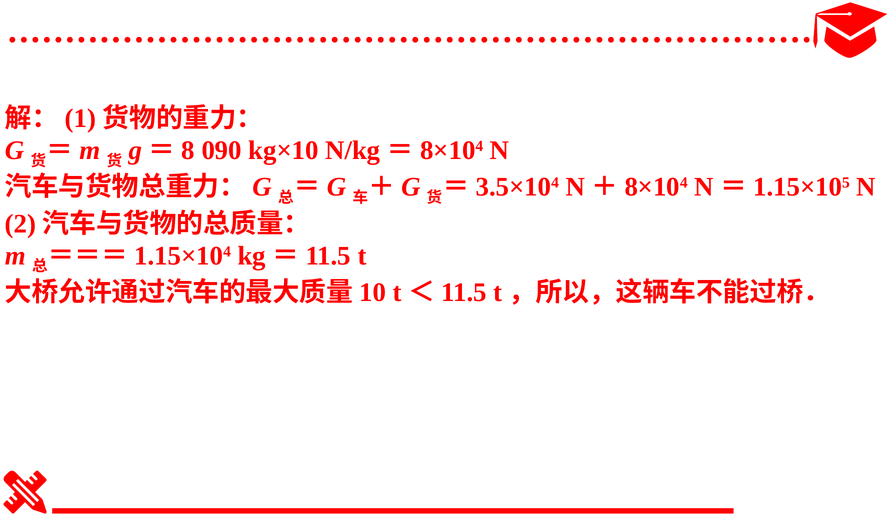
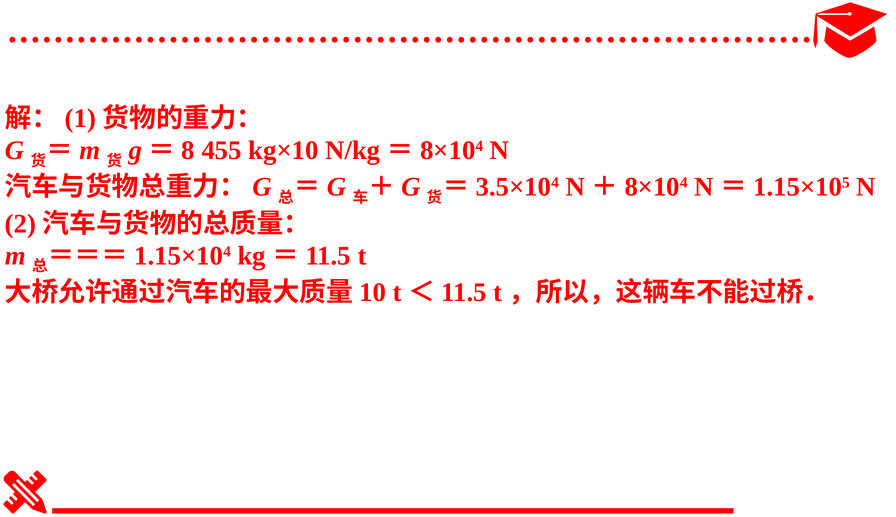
090: 090 -> 455
